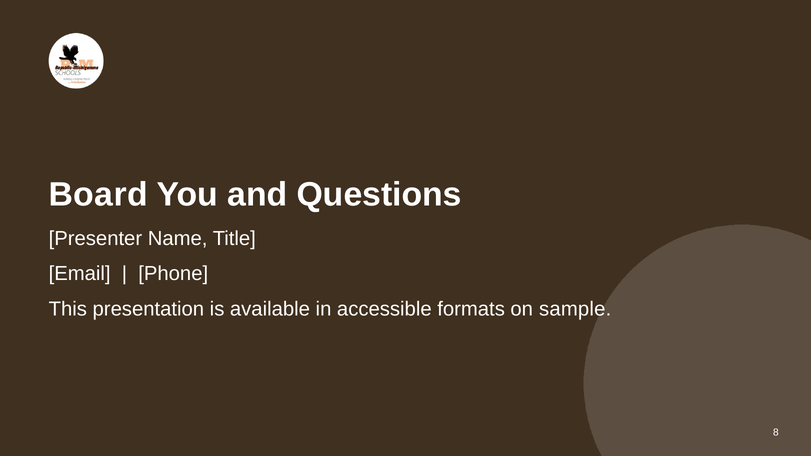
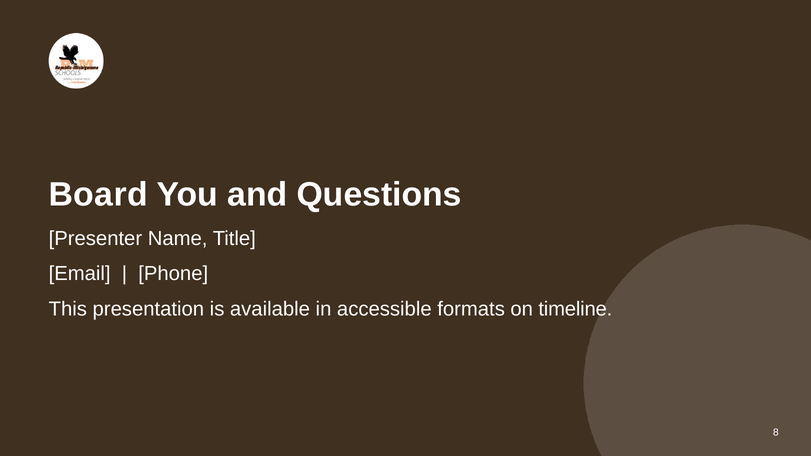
sample: sample -> timeline
